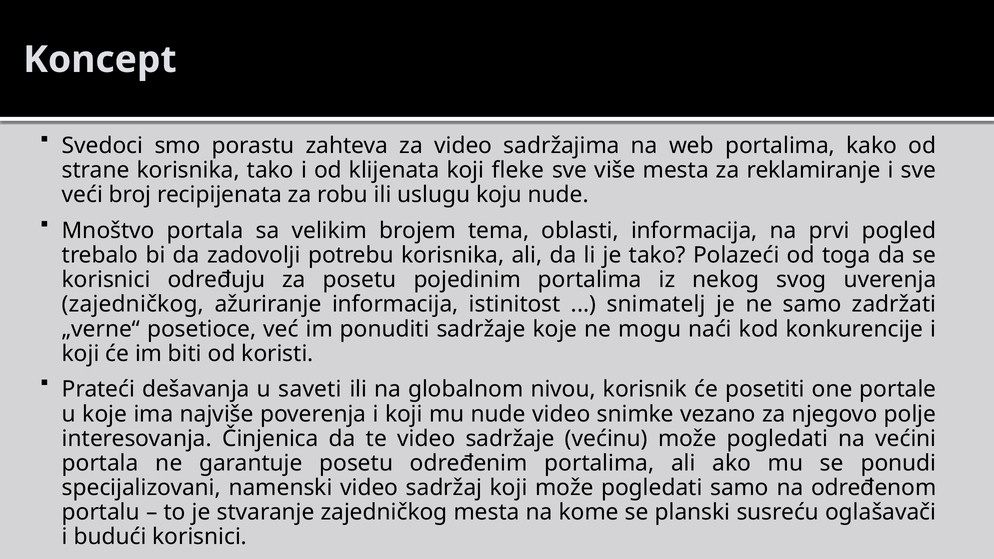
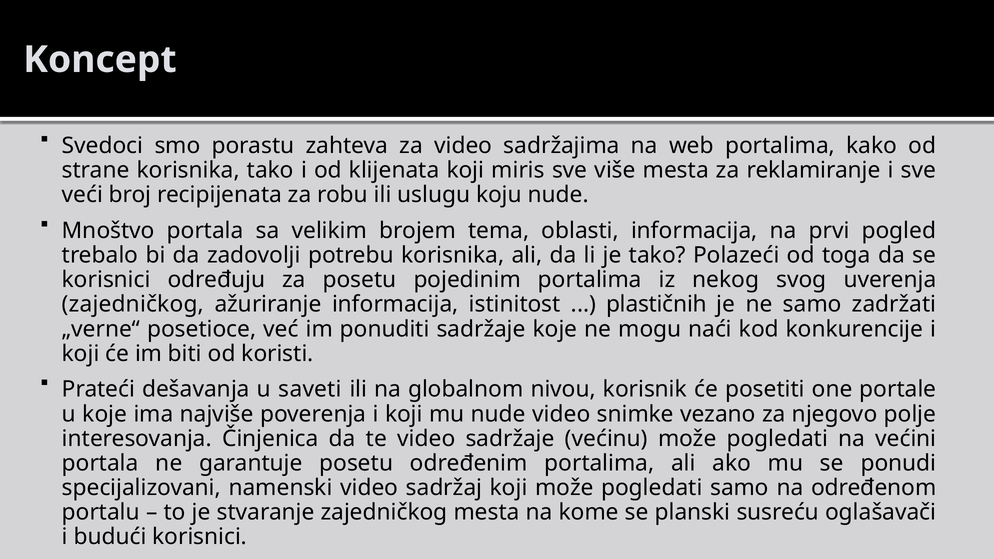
fleke: fleke -> miris
snimatelj: snimatelj -> plastičnih
